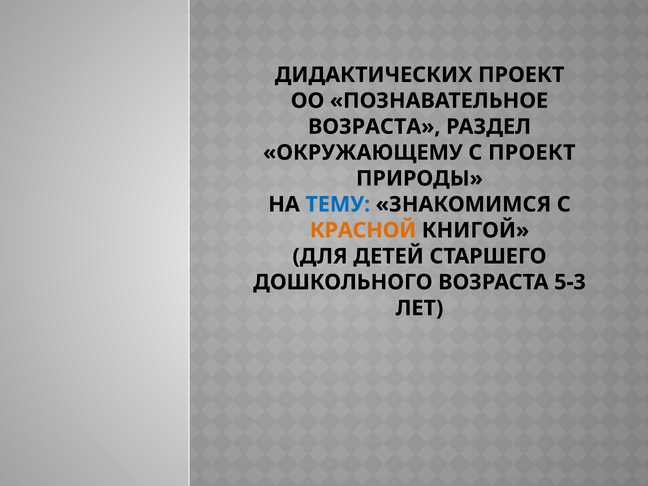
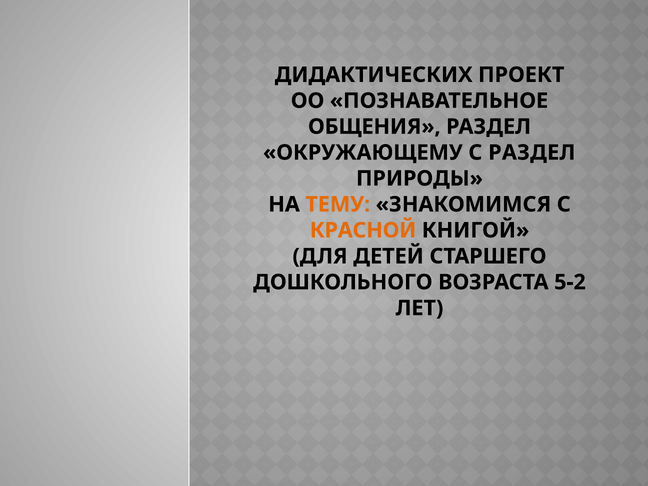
ВОЗРАСТА at (374, 127): ВОЗРАСТА -> ОБЩЕНИЯ
С ПРОЕКТ: ПРОЕКТ -> РАЗДЕЛ
ТЕМУ colour: blue -> orange
5-3: 5-3 -> 5-2
